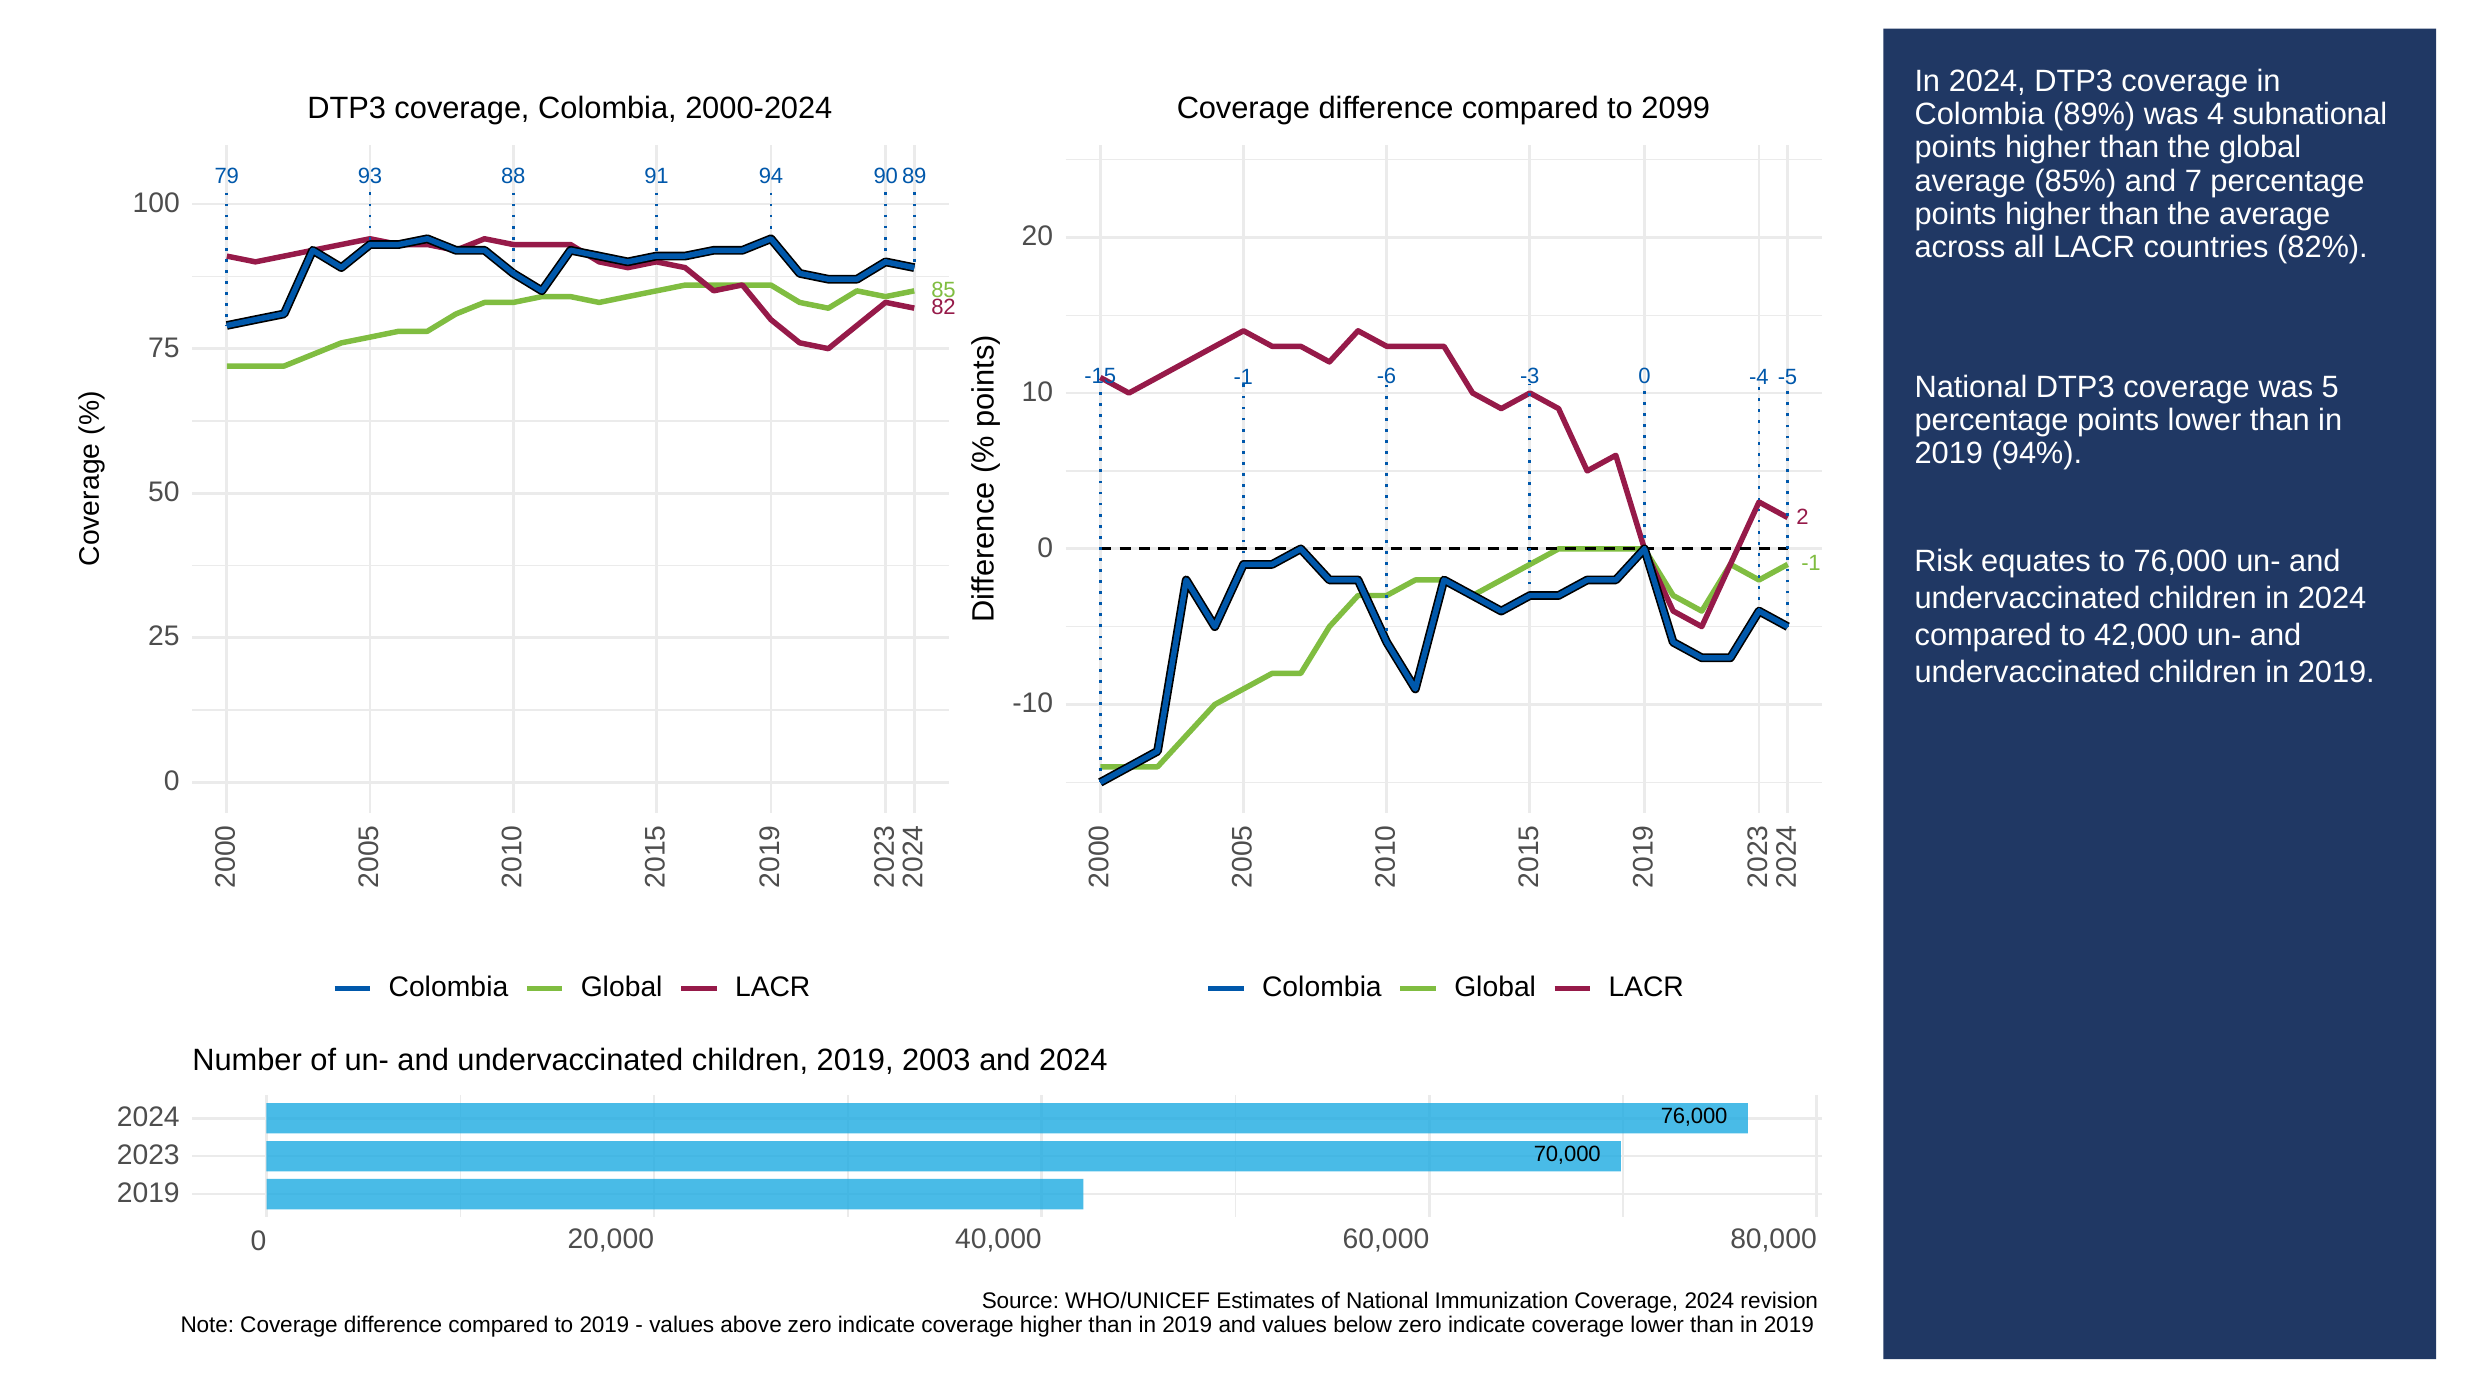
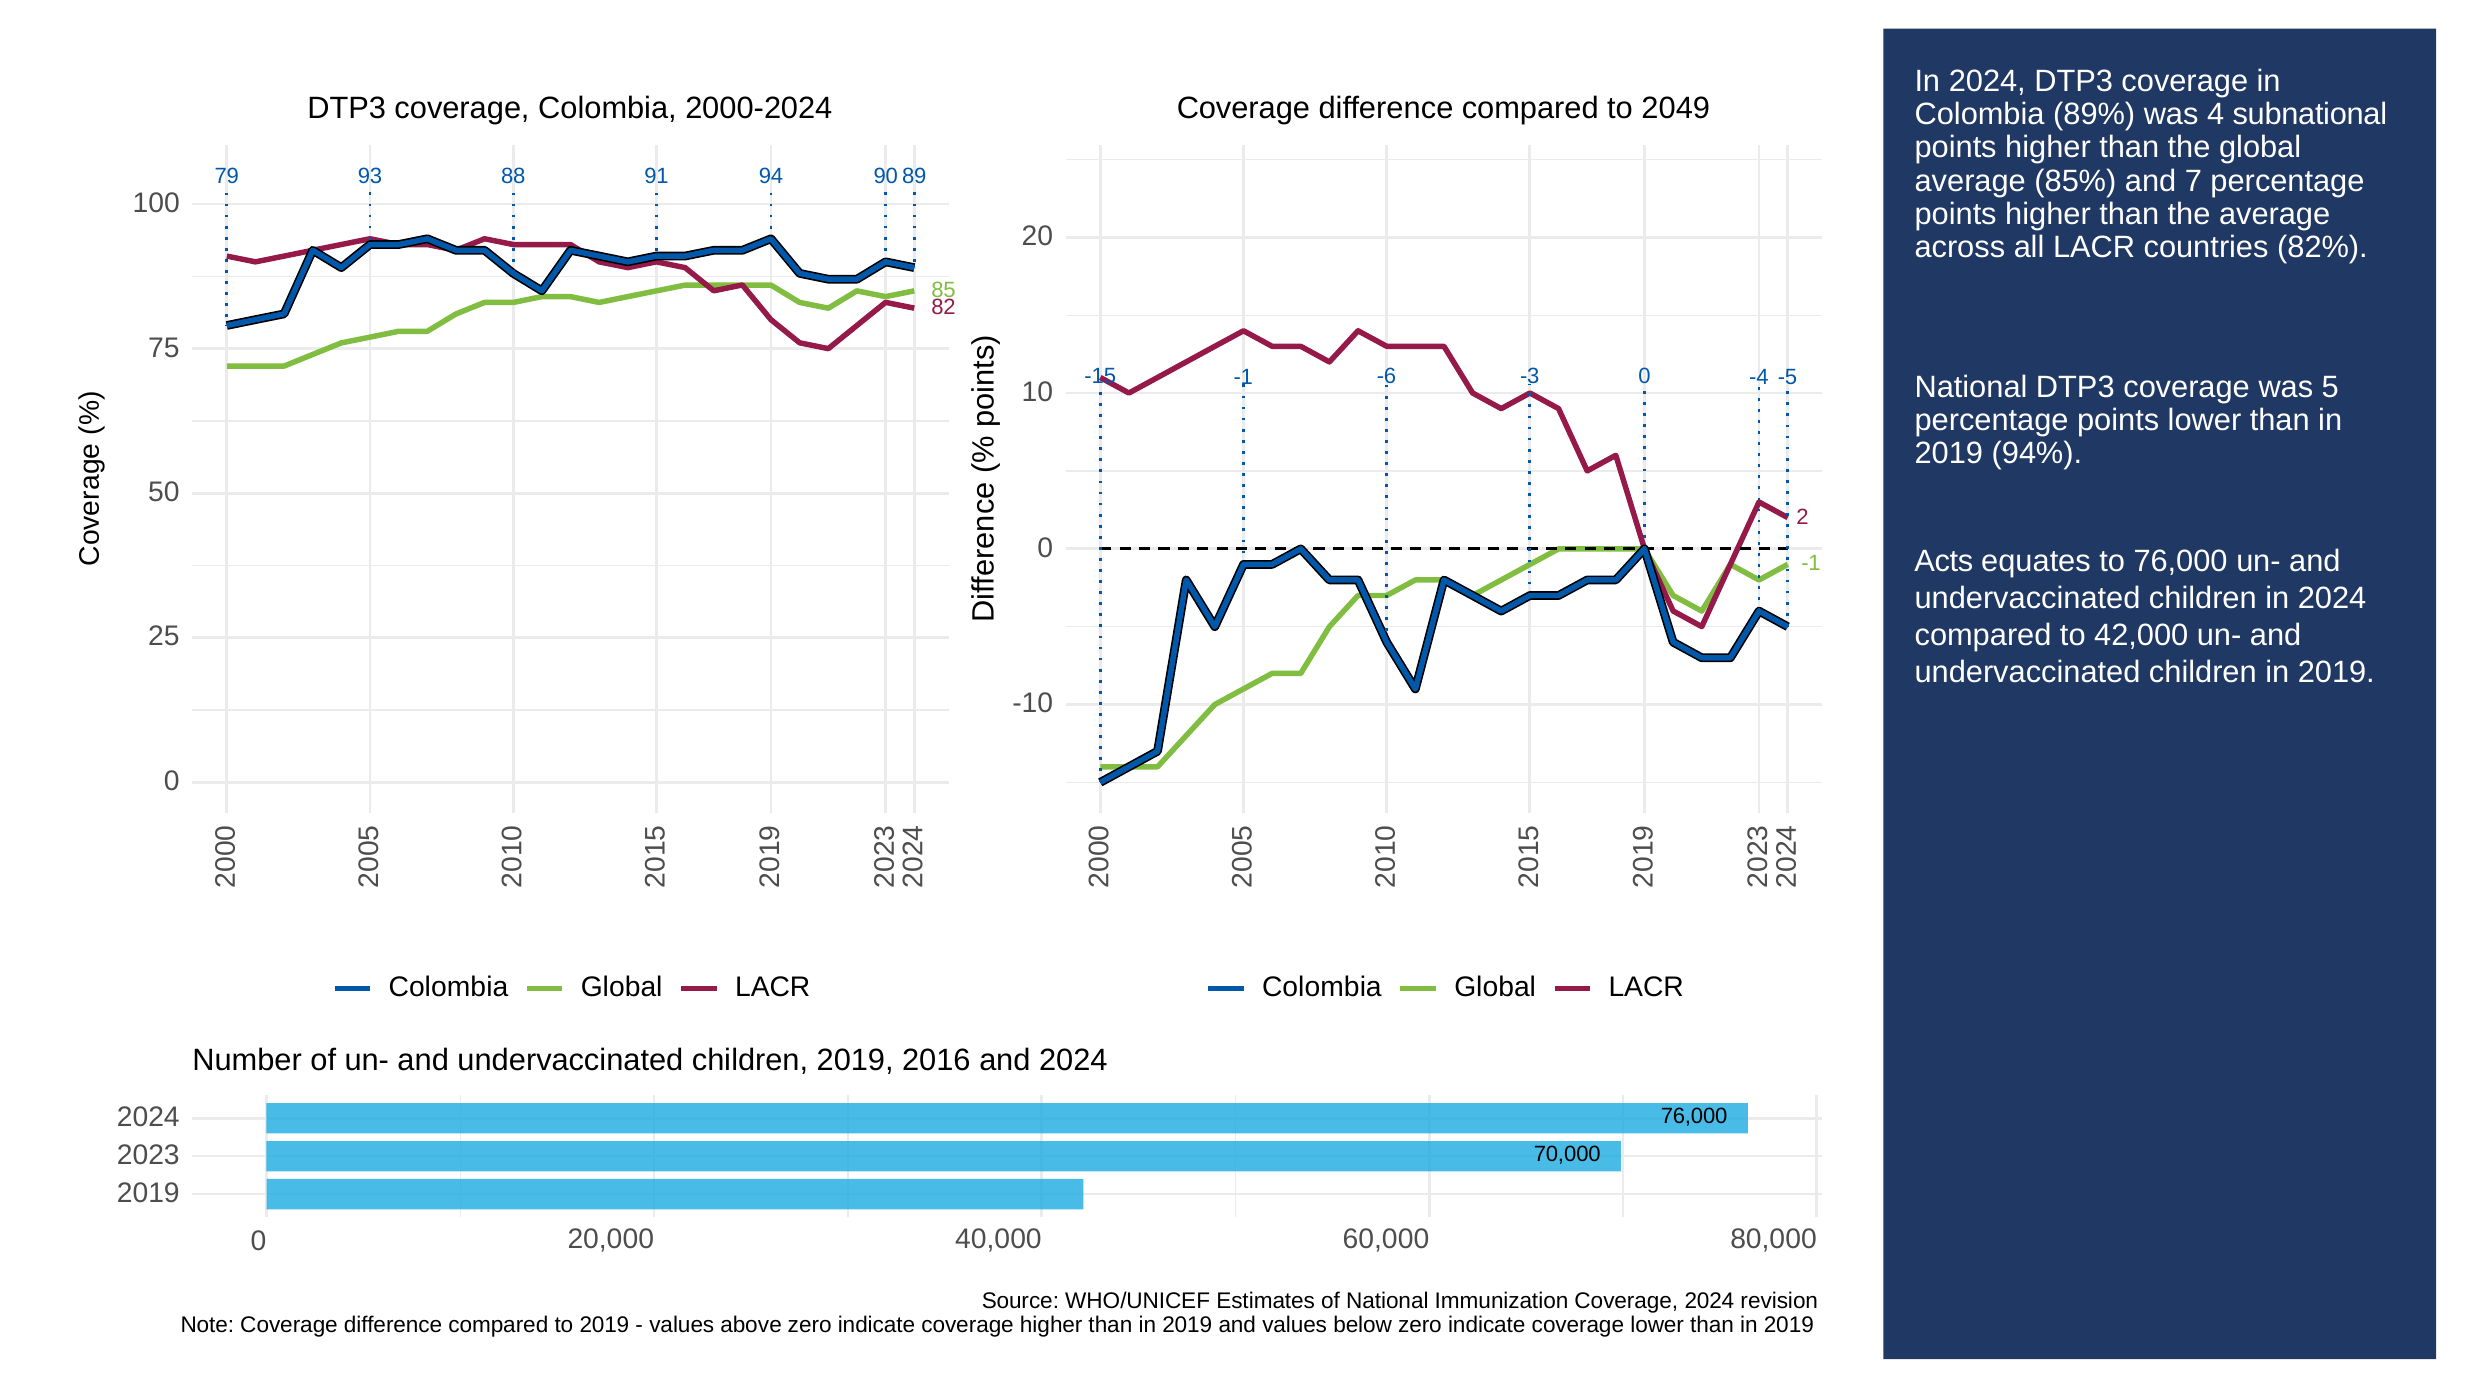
2099: 2099 -> 2049
Risk: Risk -> Acts
2003: 2003 -> 2016
